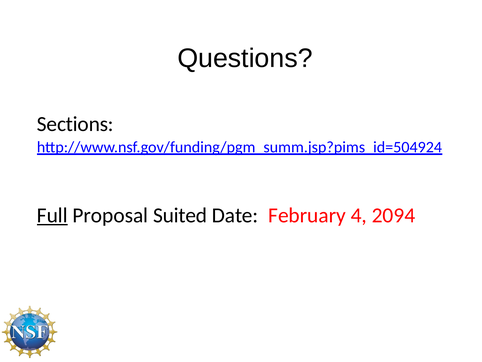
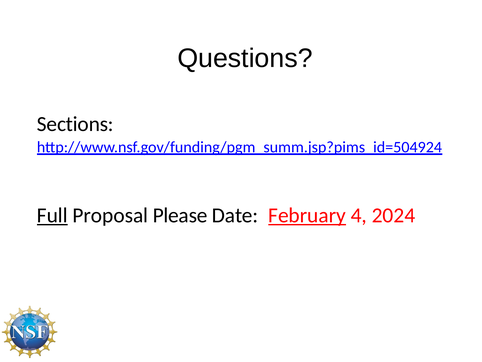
Suited: Suited -> Please
February underline: none -> present
2094: 2094 -> 2024
